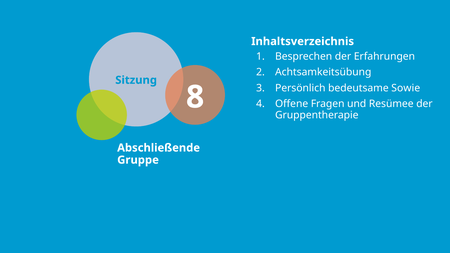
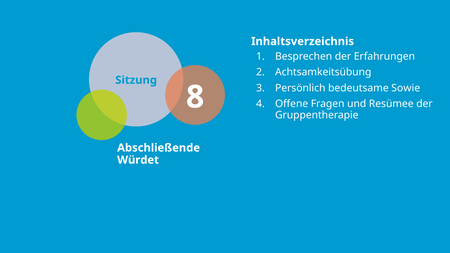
Gruppe: Gruppe -> Würdet
